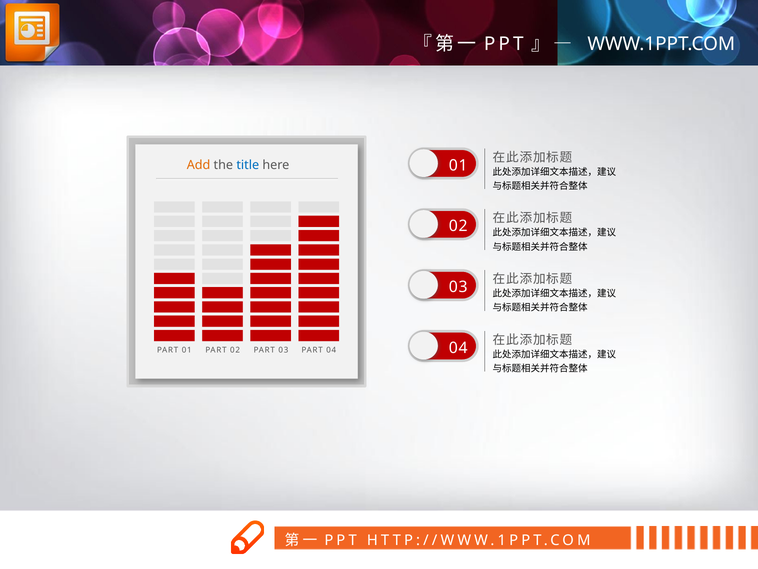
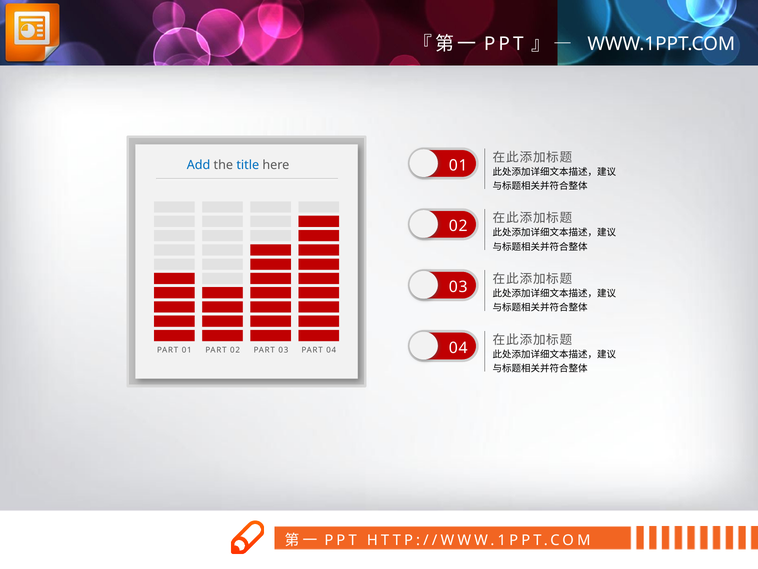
Add colour: orange -> blue
